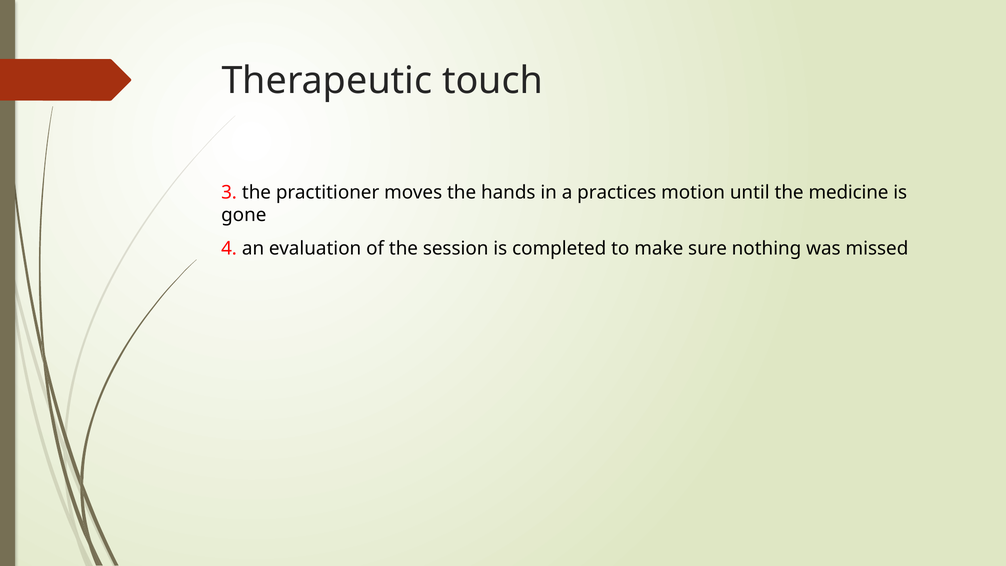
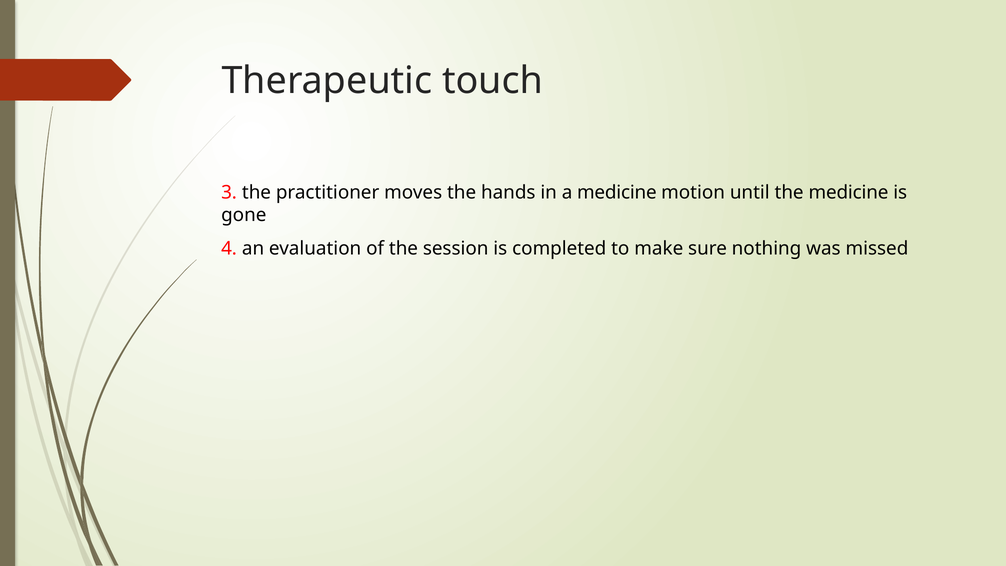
a practices: practices -> medicine
